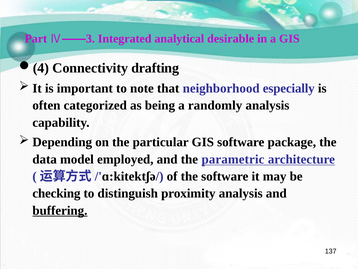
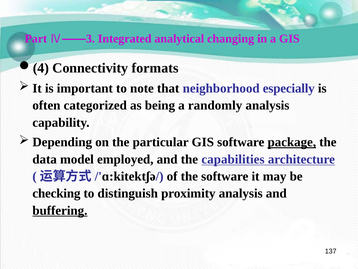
desirable: desirable -> changing
drafting: drafting -> formats
package underline: none -> present
parametric: parametric -> capabilities
